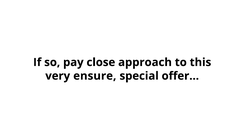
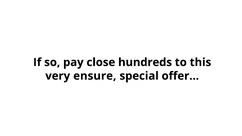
approach: approach -> hundreds
